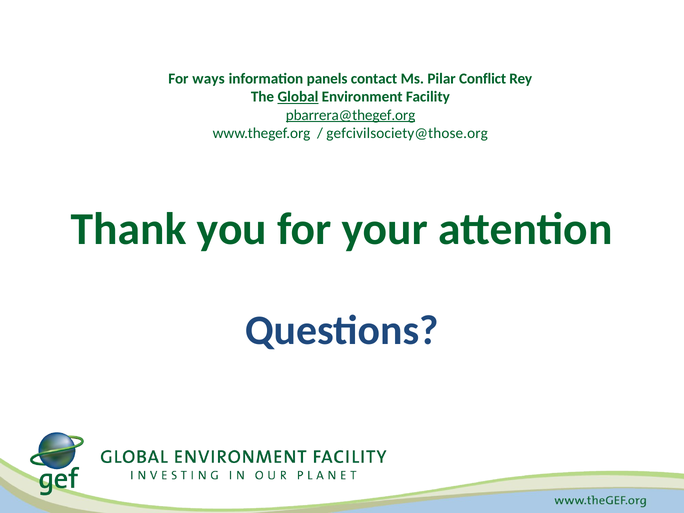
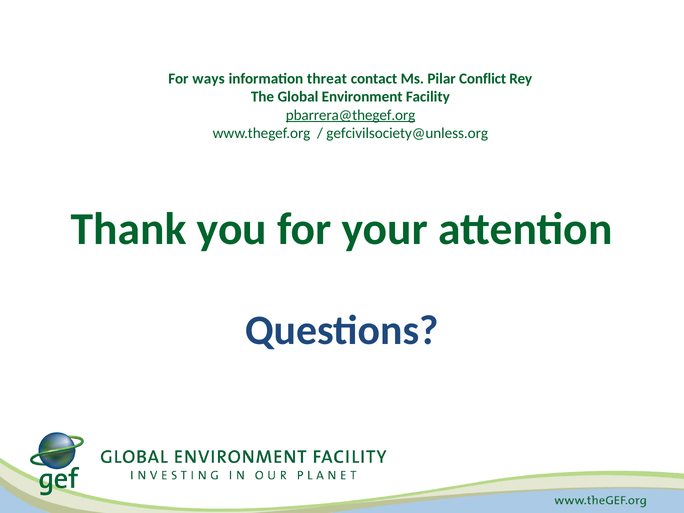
panels: panels -> threat
Global underline: present -> none
gefcivilsociety@those.org: gefcivilsociety@those.org -> gefcivilsociety@unless.org
